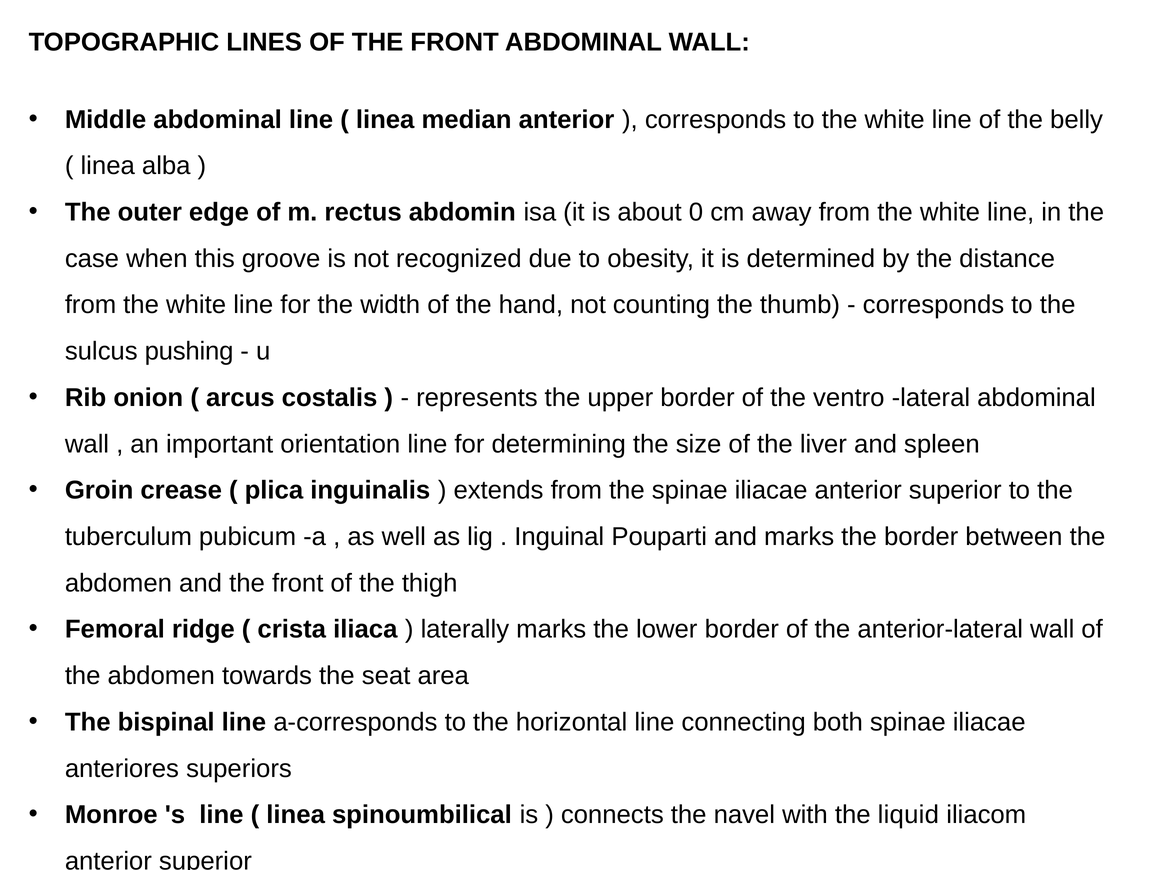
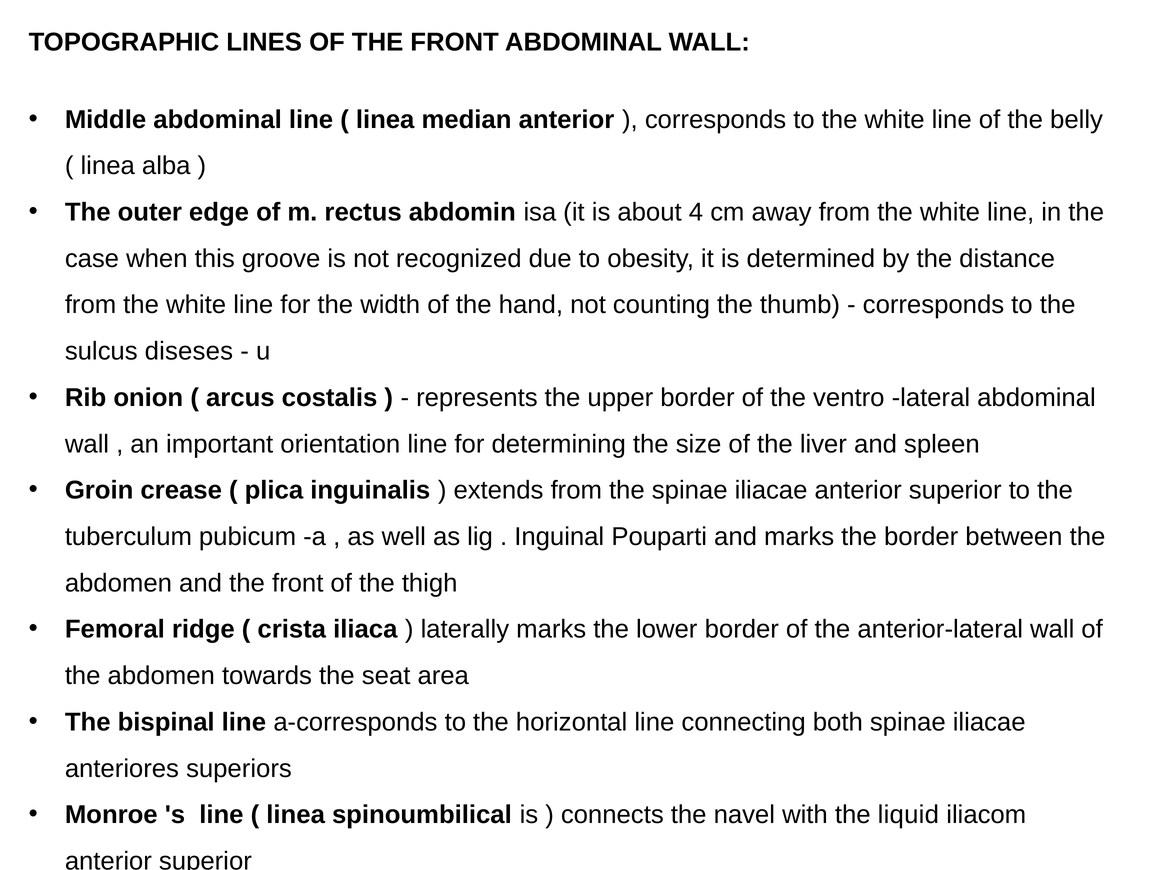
0: 0 -> 4
pushing: pushing -> diseses
